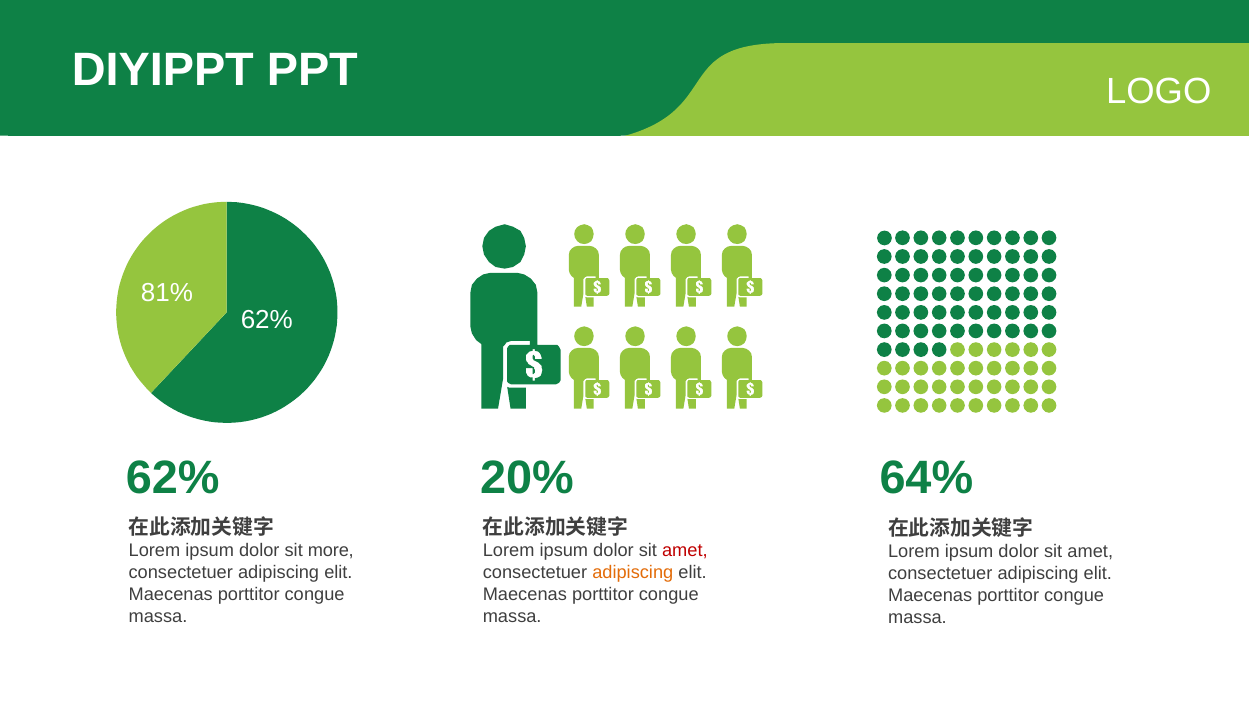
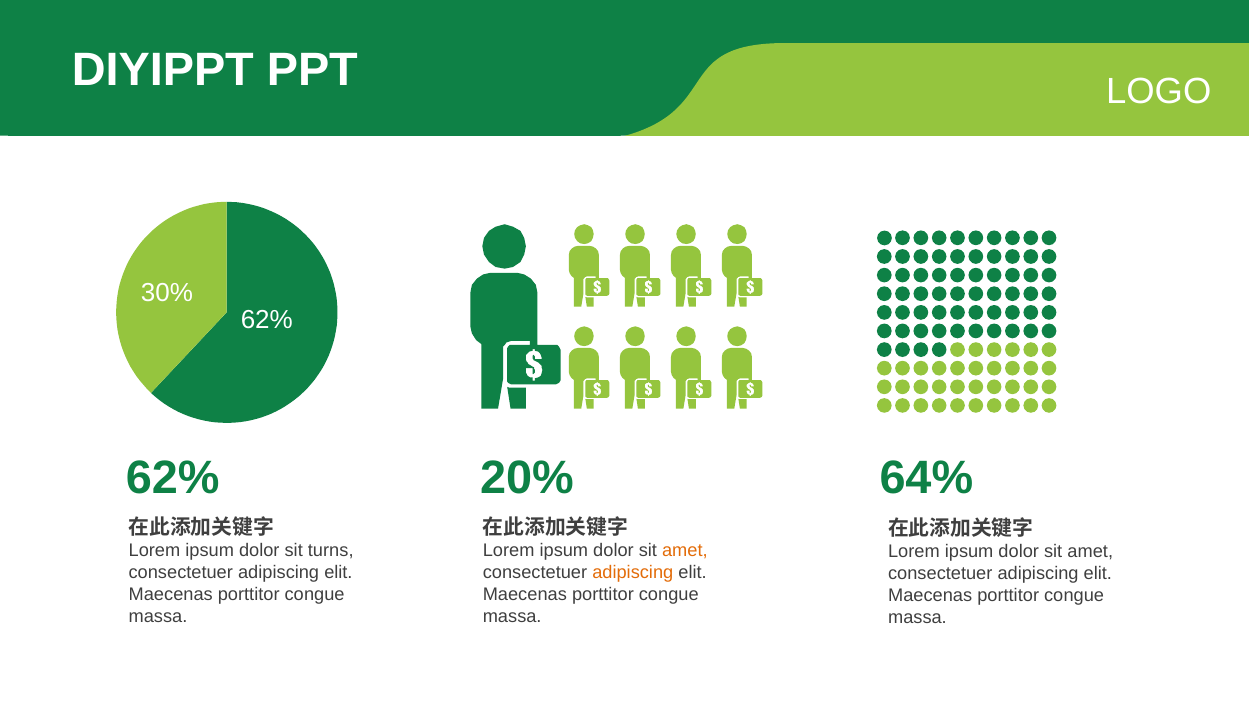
81%: 81% -> 30%
more: more -> turns
amet at (685, 551) colour: red -> orange
